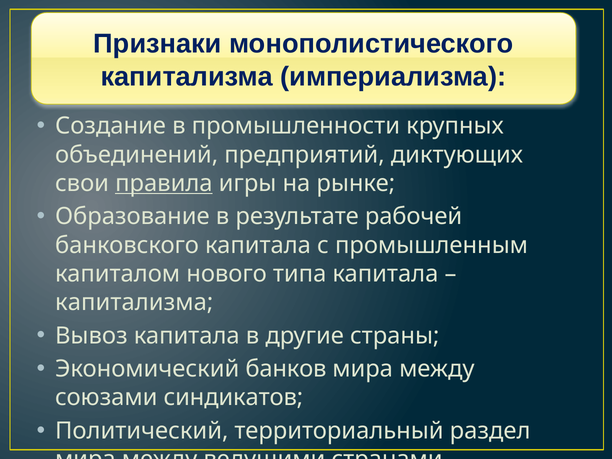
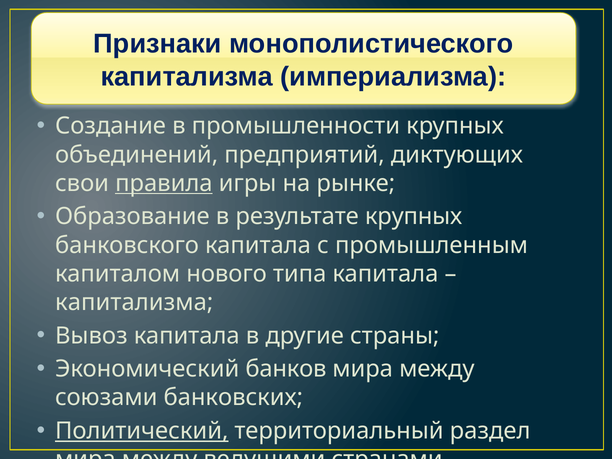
результате рабочей: рабочей -> крупных
синдикатов: синдикатов -> банковских
Политический underline: none -> present
